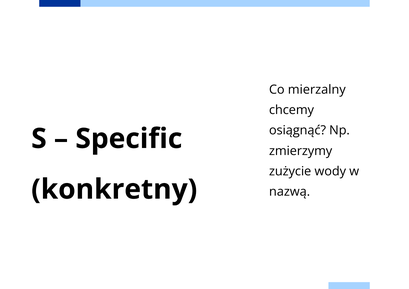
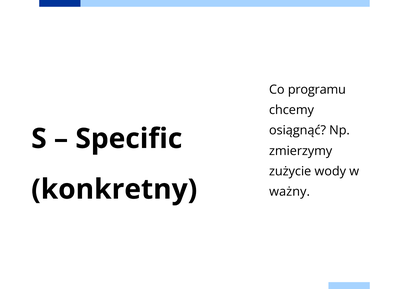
mierzalny: mierzalny -> programu
nazwą: nazwą -> ważny
